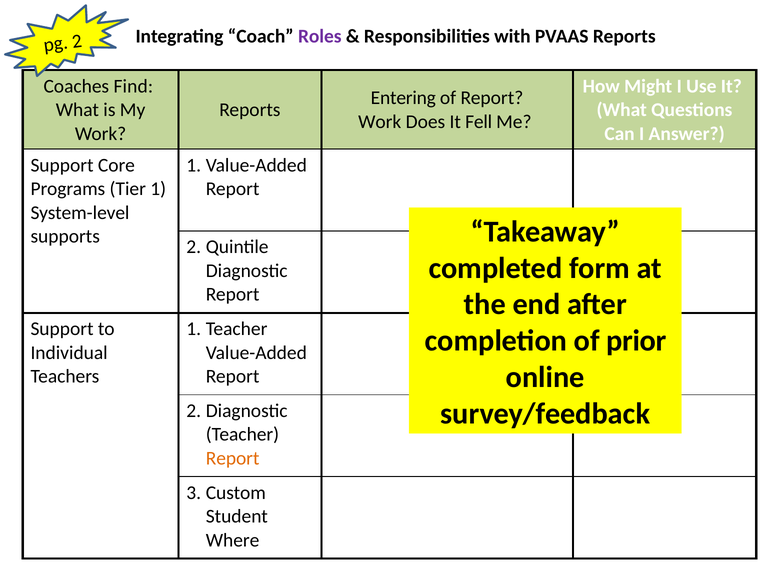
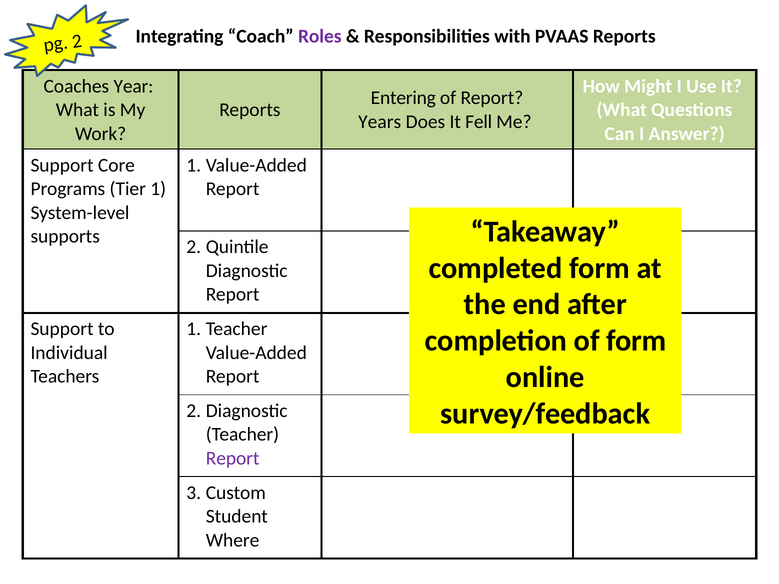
Find: Find -> Year
Work at (380, 122): Work -> Years
of prior: prior -> form
Report at (233, 458) colour: orange -> purple
